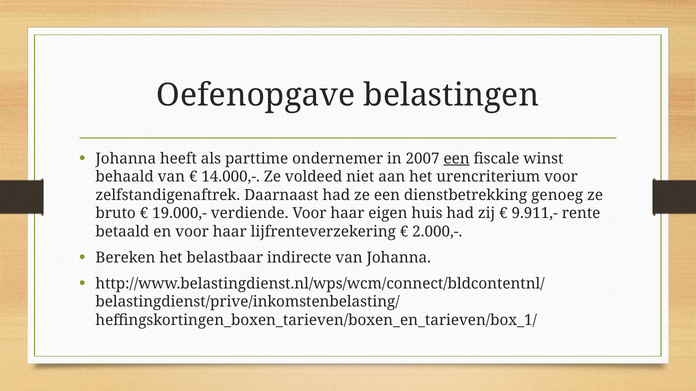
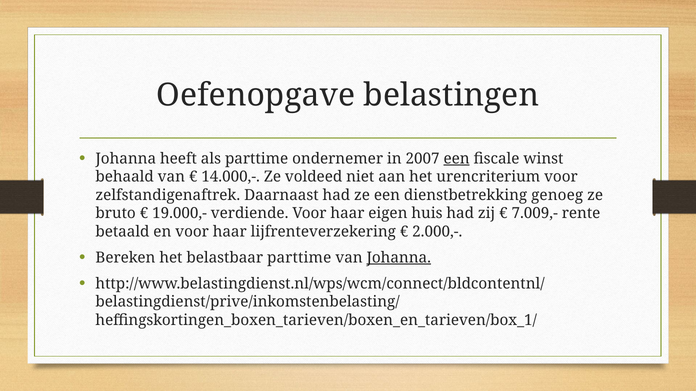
9.911,-: 9.911,- -> 7.009,-
belastbaar indirecte: indirecte -> parttime
Johanna at (399, 258) underline: none -> present
